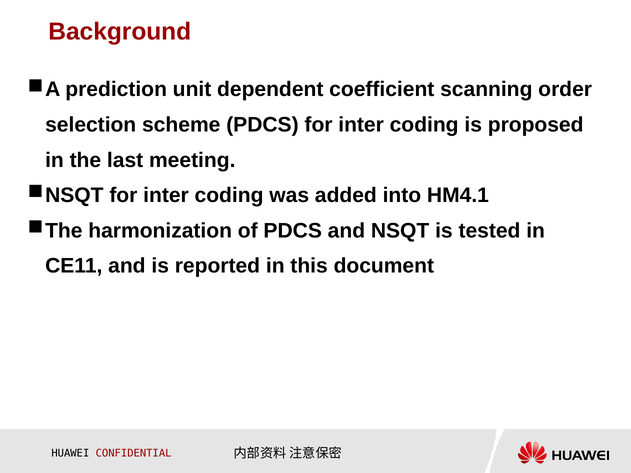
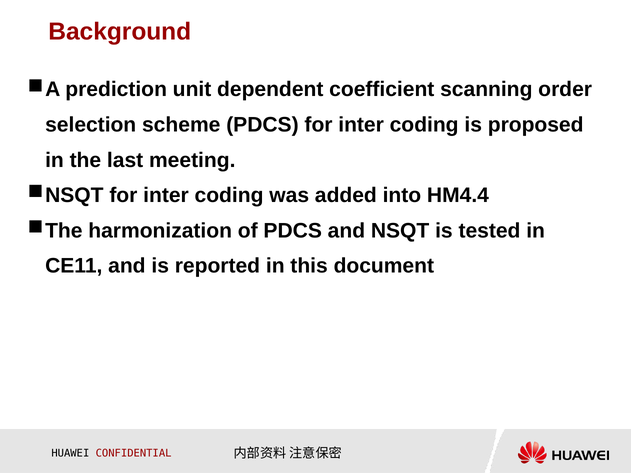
HM4.1: HM4.1 -> HM4.4
